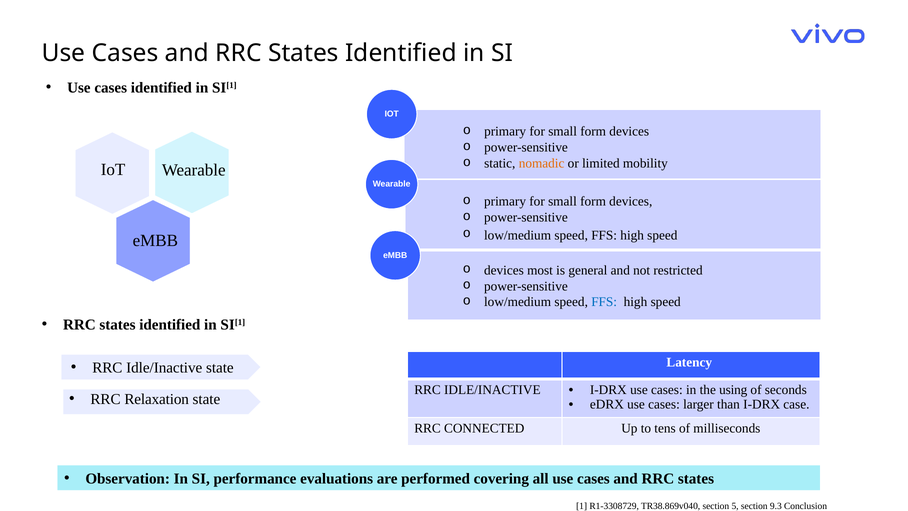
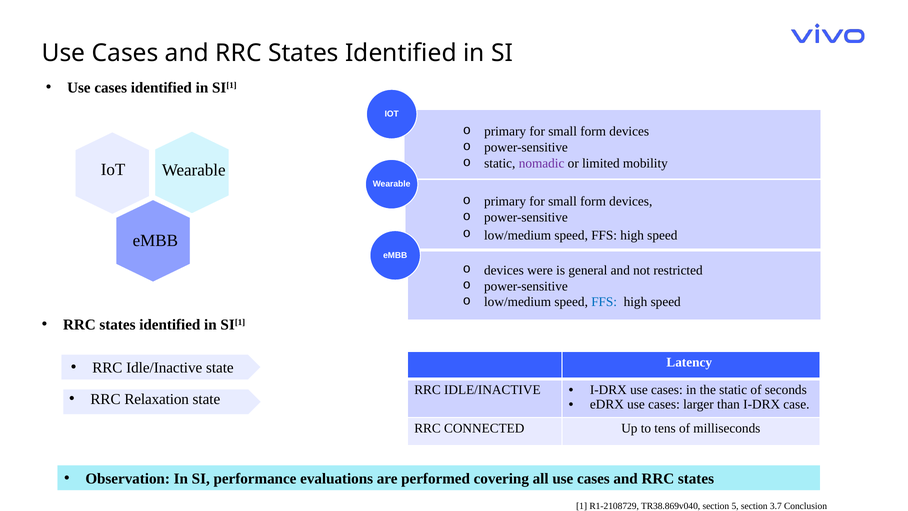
nomadic colour: orange -> purple
most: most -> were
the using: using -> static
R1-3308729: R1-3308729 -> R1-2108729
9.3: 9.3 -> 3.7
